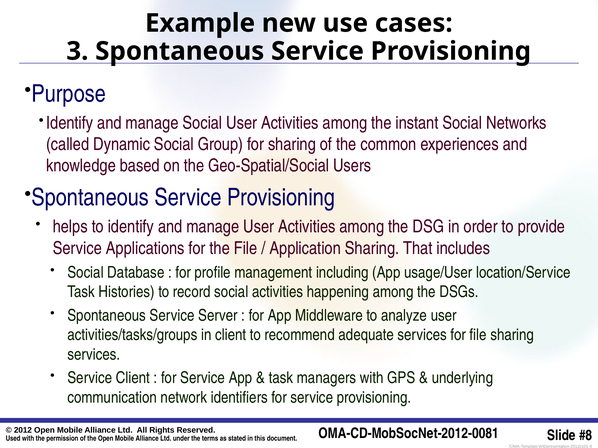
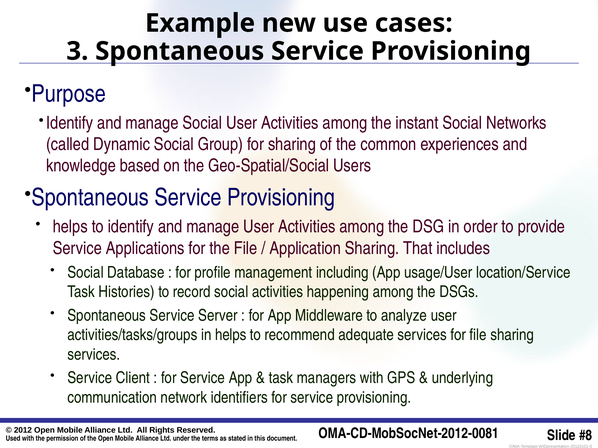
in client: client -> helps
